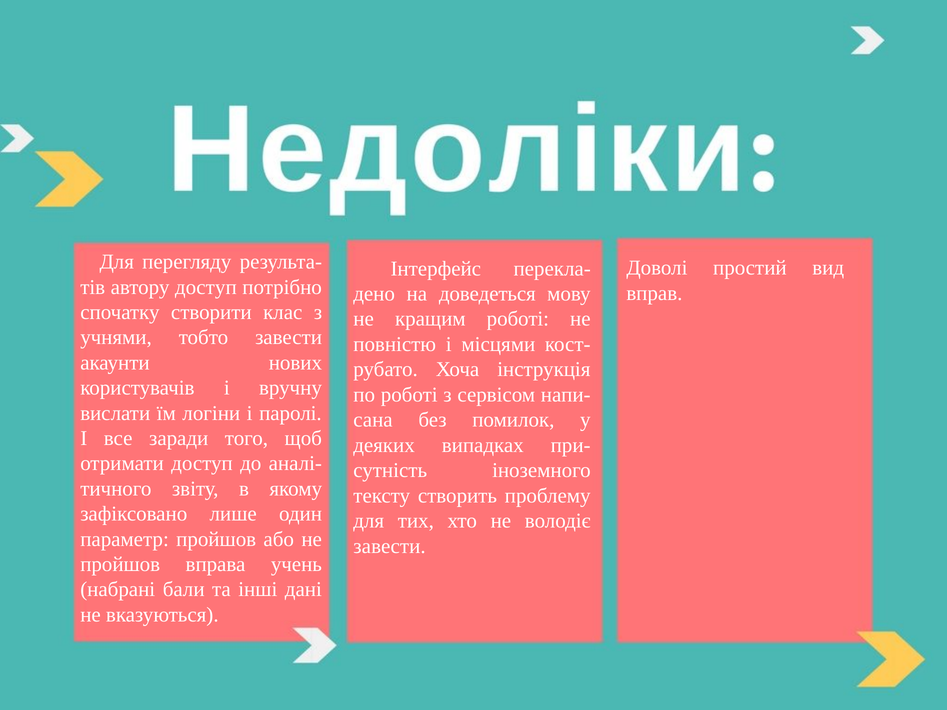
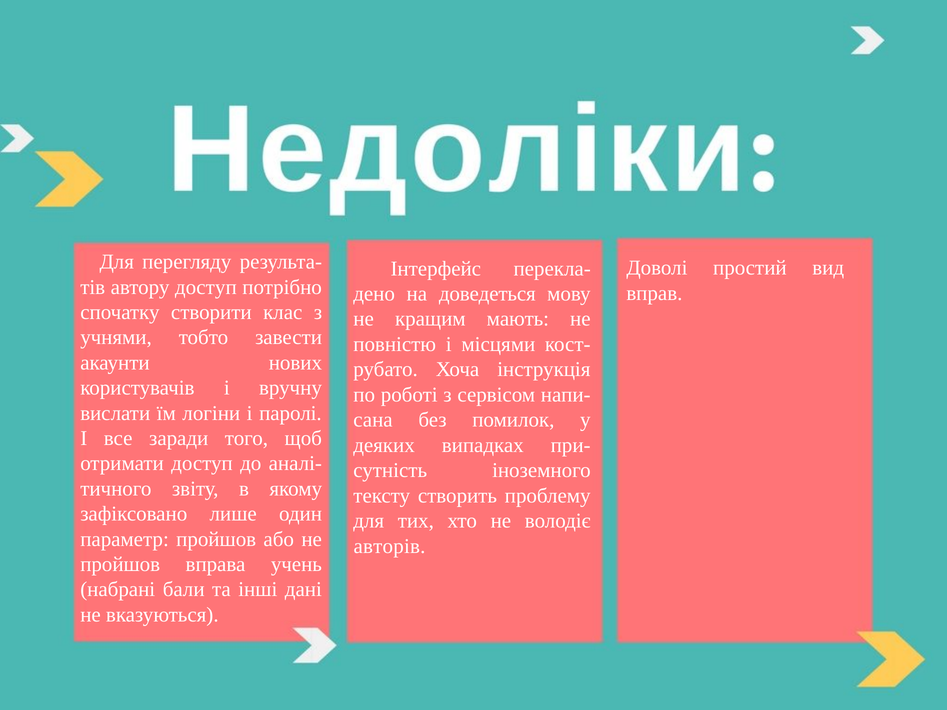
кращим роботі: роботі -> мають
завести at (390, 546): завести -> авторів
